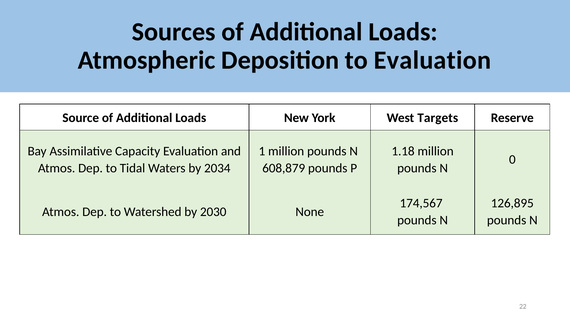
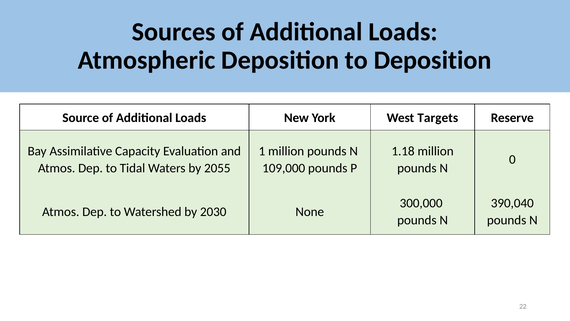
to Evaluation: Evaluation -> Deposition
2034: 2034 -> 2055
608,879: 608,879 -> 109,000
174,567: 174,567 -> 300,000
126,895: 126,895 -> 390,040
